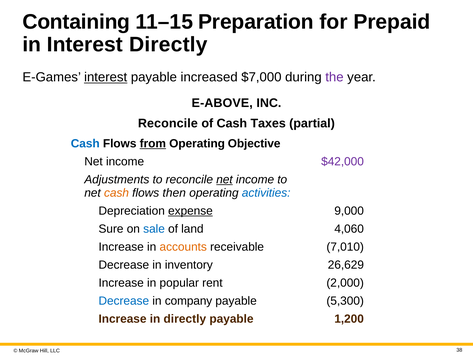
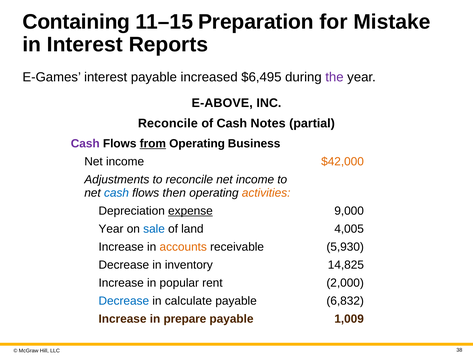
Prepaid: Prepaid -> Mistake
Interest Directly: Directly -> Reports
interest at (106, 77) underline: present -> none
$7,000: $7,000 -> $6,495
Taxes: Taxes -> Notes
Cash at (85, 144) colour: blue -> purple
Objective: Objective -> Business
$42,000 colour: purple -> orange
net at (224, 180) underline: present -> none
cash at (117, 193) colour: orange -> blue
activities colour: blue -> orange
Sure at (111, 229): Sure -> Year
4,060: 4,060 -> 4,005
7,010: 7,010 -> 5,930
26,629: 26,629 -> 14,825
company: company -> calculate
5,300: 5,300 -> 6,832
in directly: directly -> prepare
1,200: 1,200 -> 1,009
